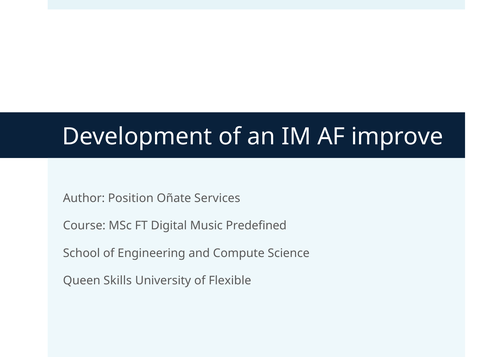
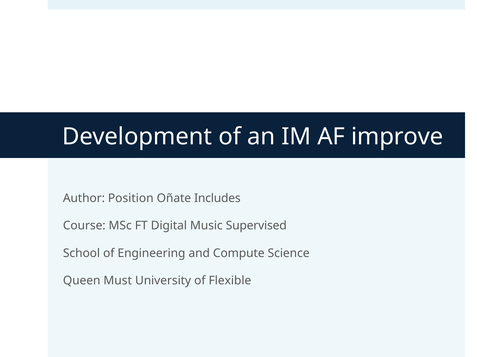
Services: Services -> Includes
Predefined: Predefined -> Supervised
Skills: Skills -> Must
